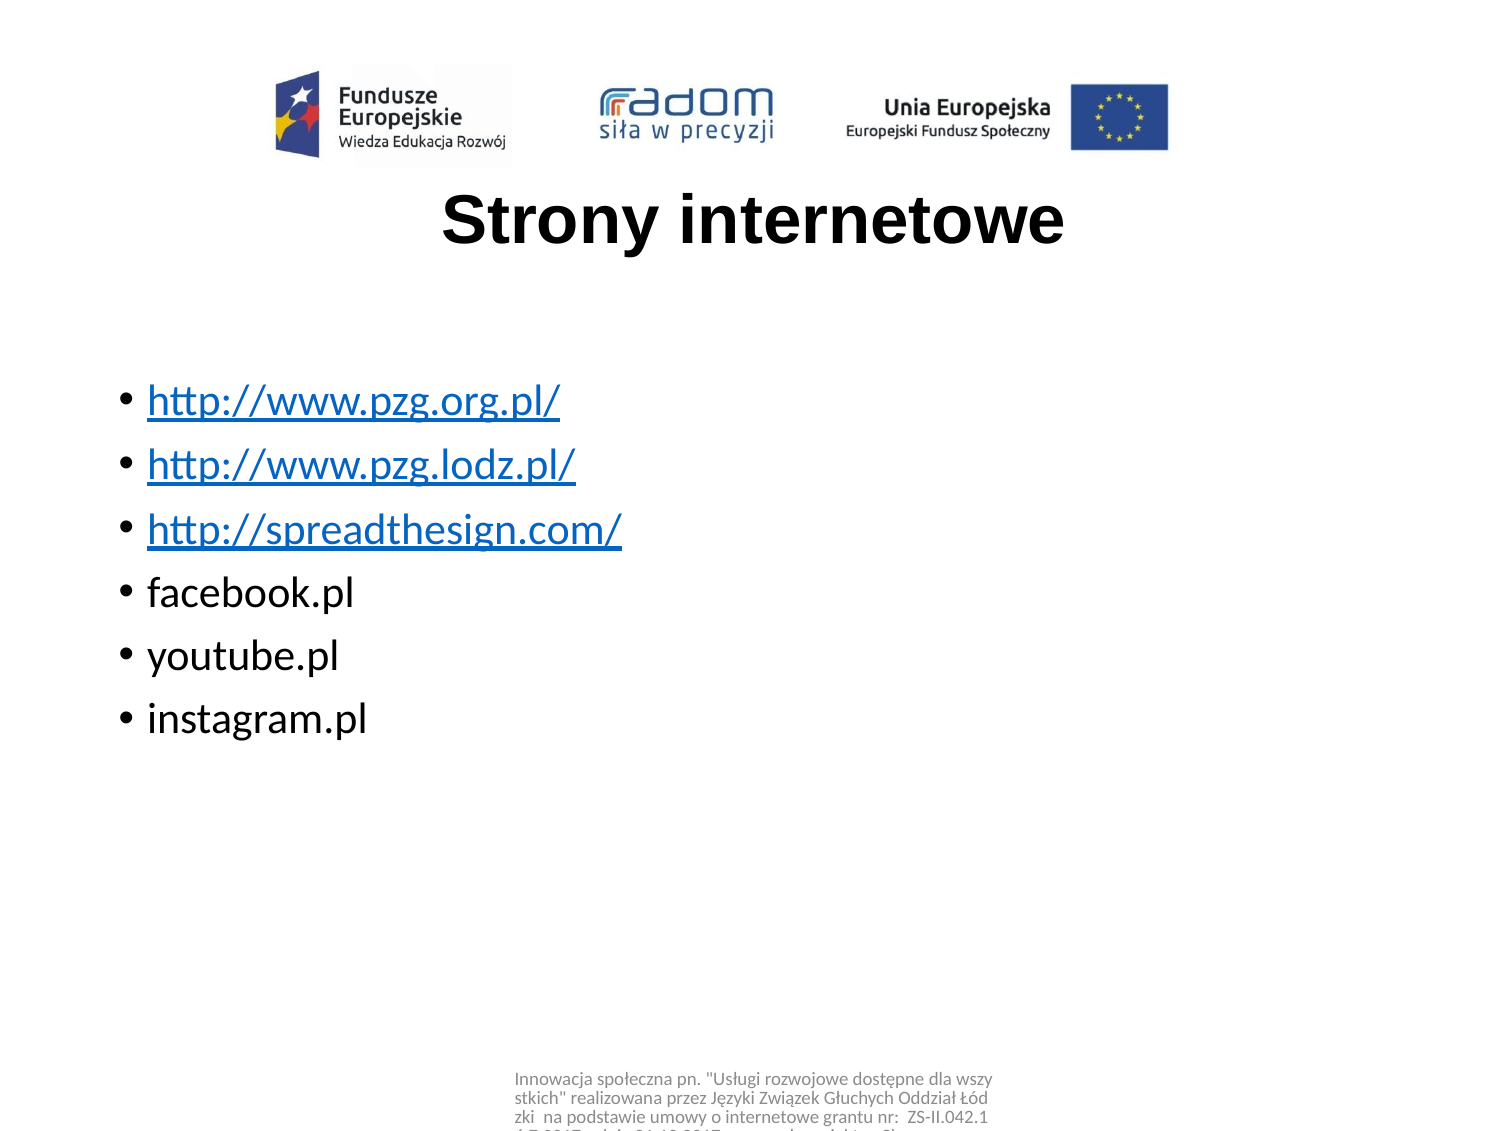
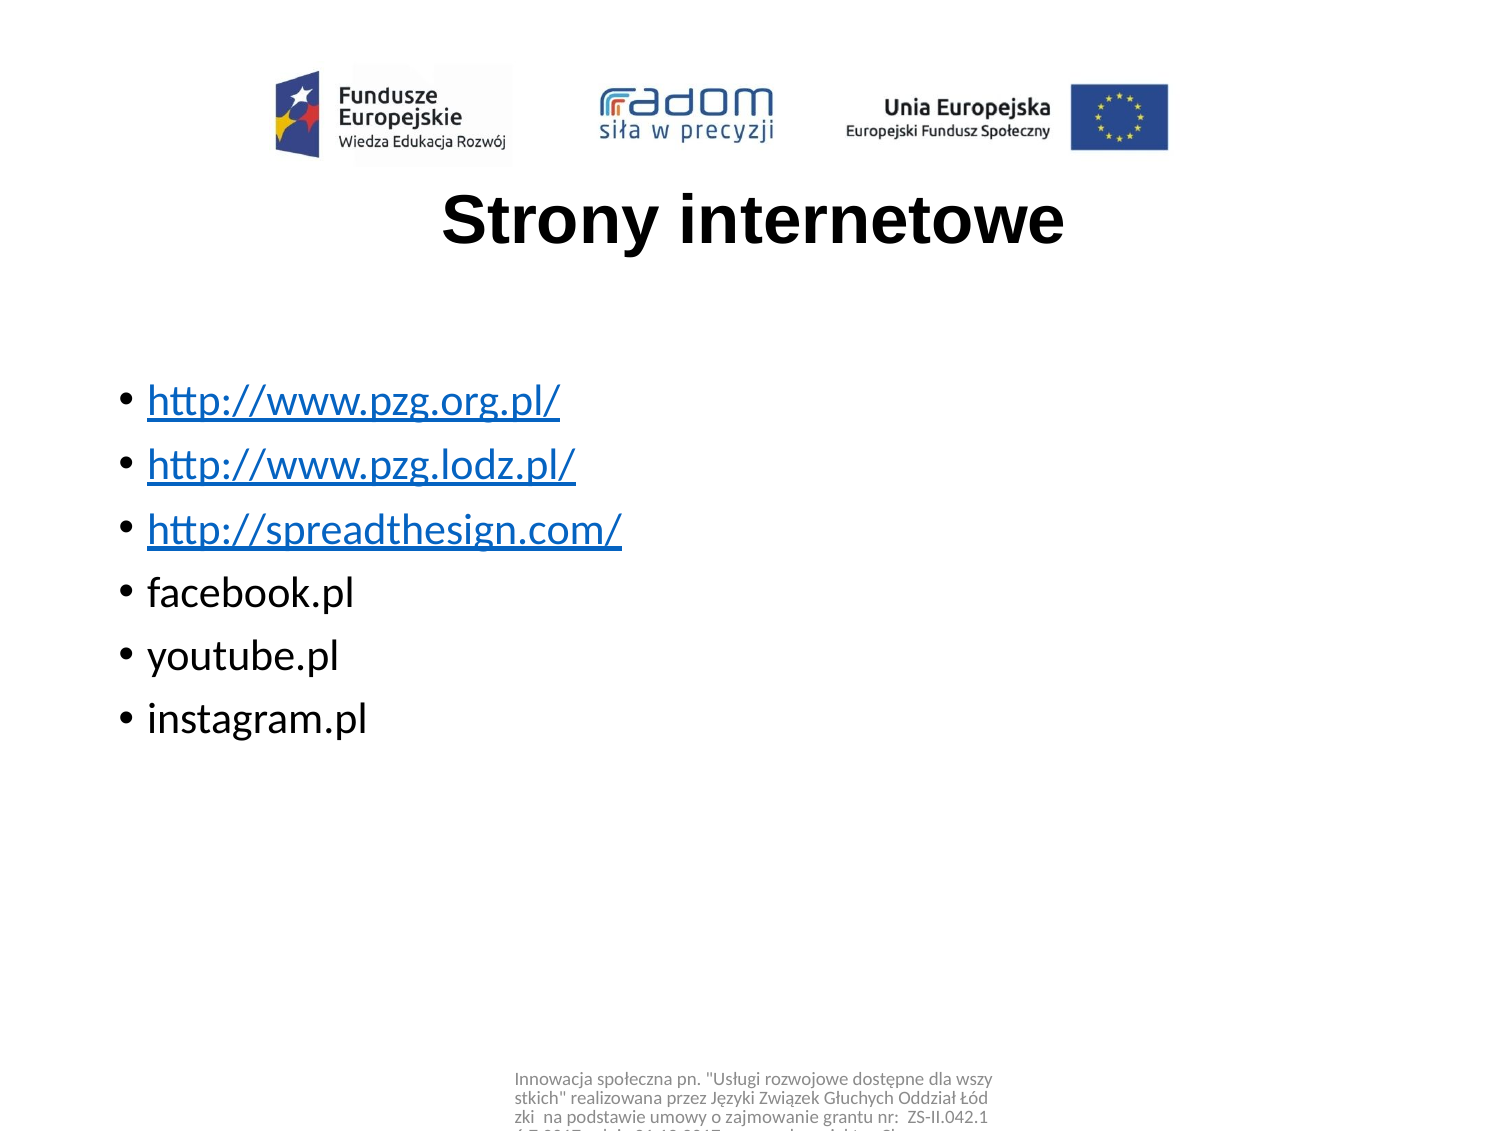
o internetowe: internetowe -> zajmowanie
